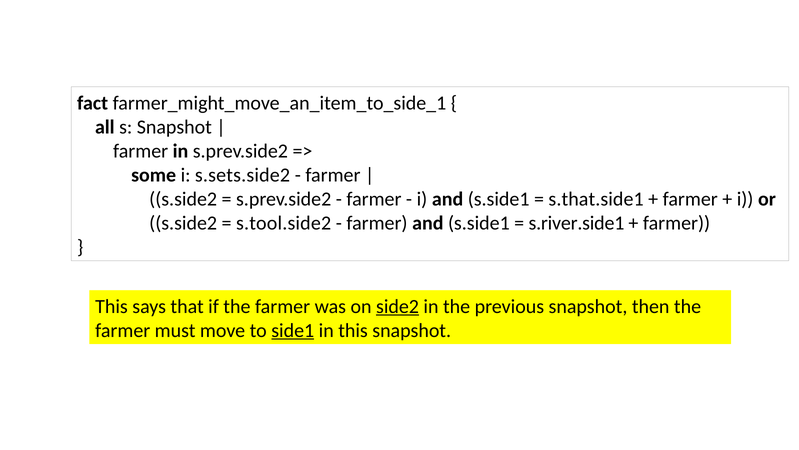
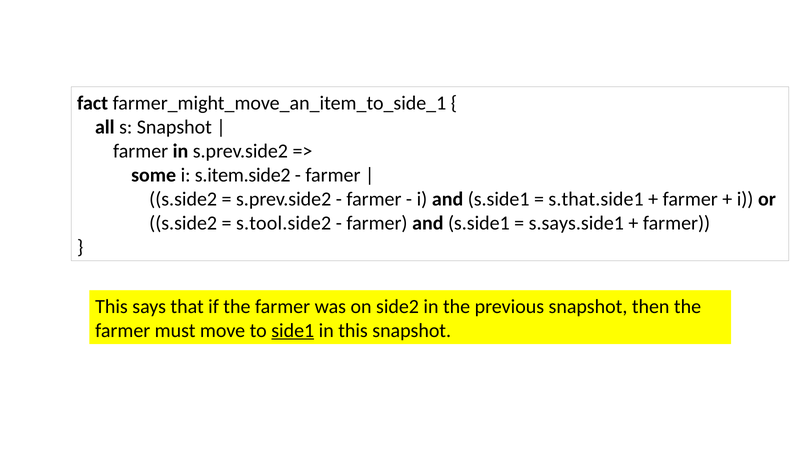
s.sets.side2: s.sets.side2 -> s.item.side2
s.river.side1: s.river.side1 -> s.says.side1
side2 underline: present -> none
